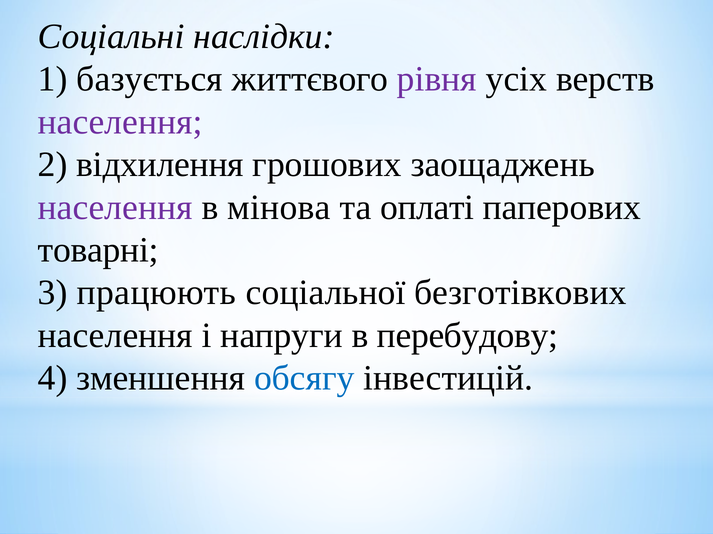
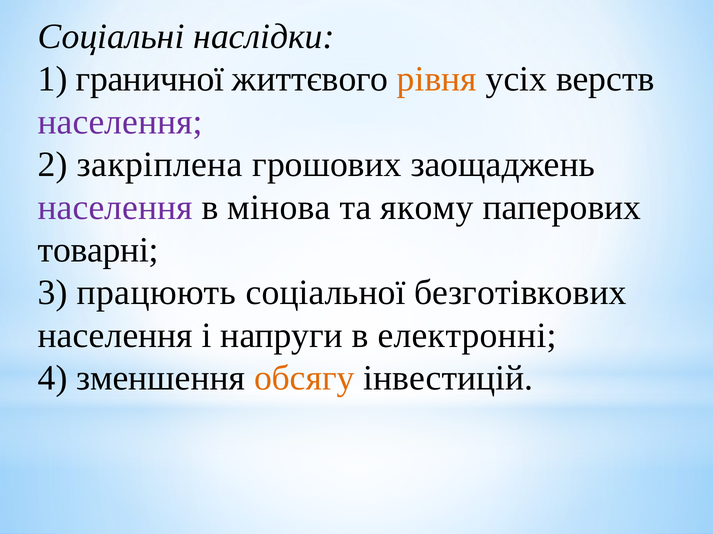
базується: базується -> граничної
рівня colour: purple -> orange
відхилення: відхилення -> закріплена
оплаті: оплаті -> якому
перебудову: перебудову -> електронні
обсягу colour: blue -> orange
